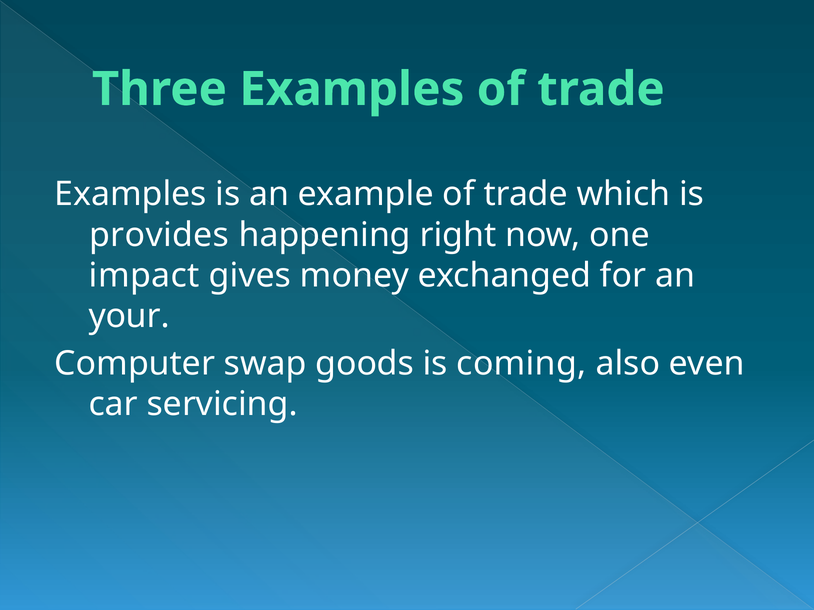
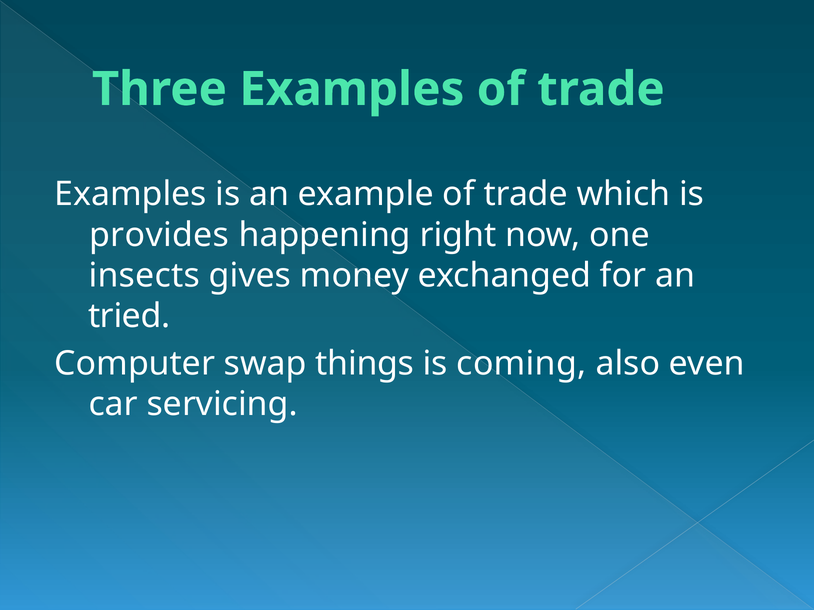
impact: impact -> insects
your: your -> tried
goods: goods -> things
